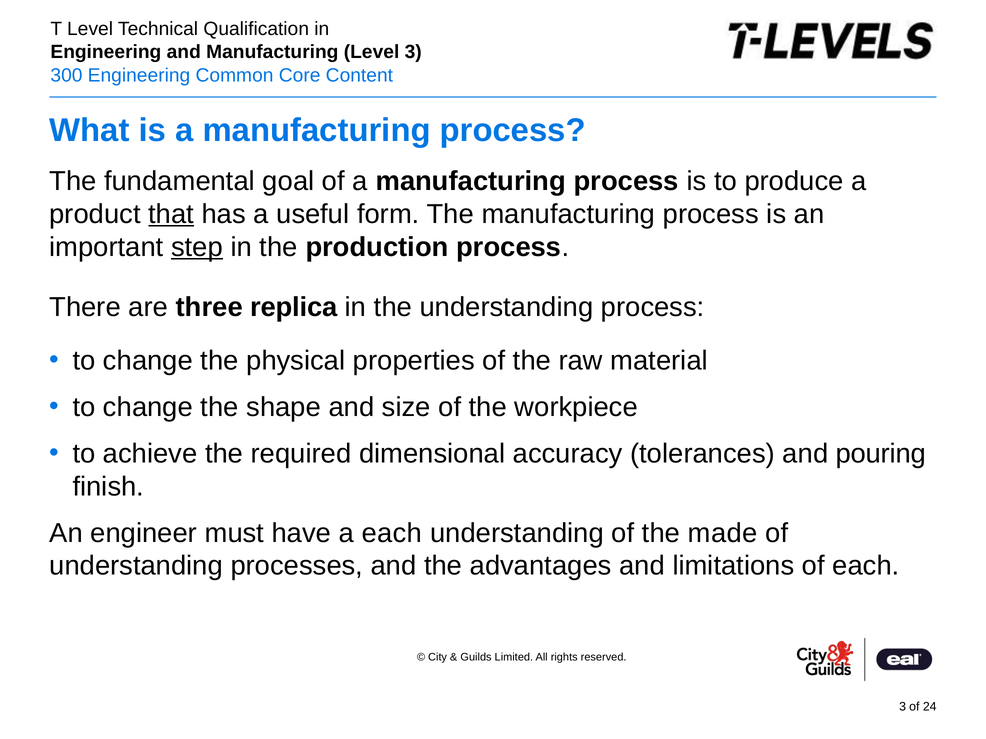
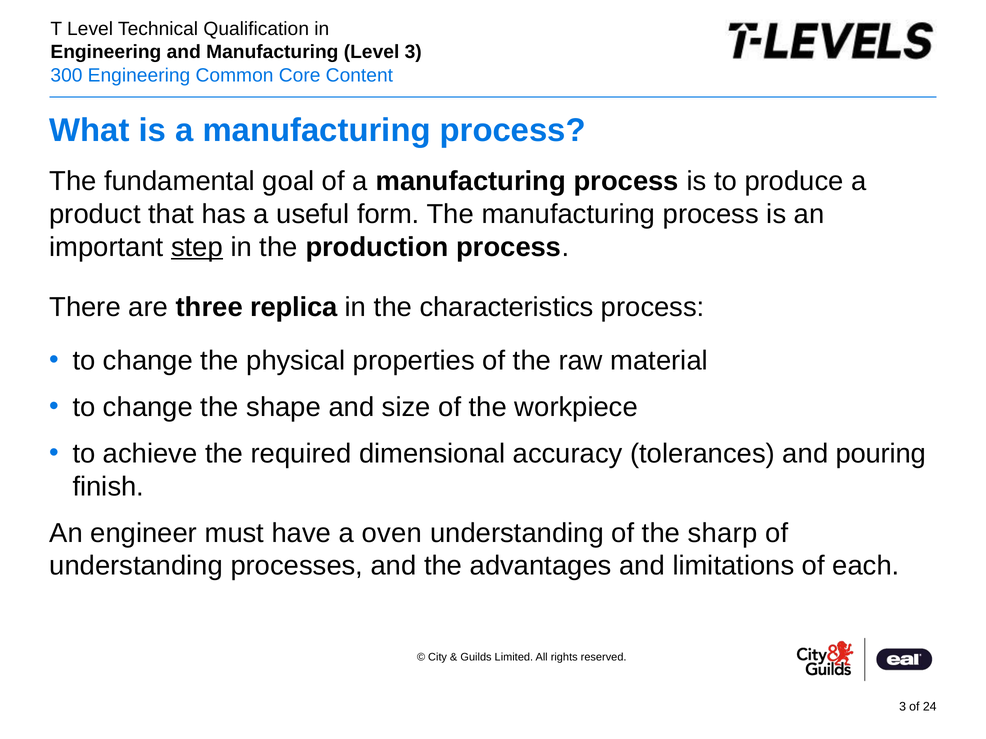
that underline: present -> none
the understanding: understanding -> characteristics
a each: each -> oven
made: made -> sharp
